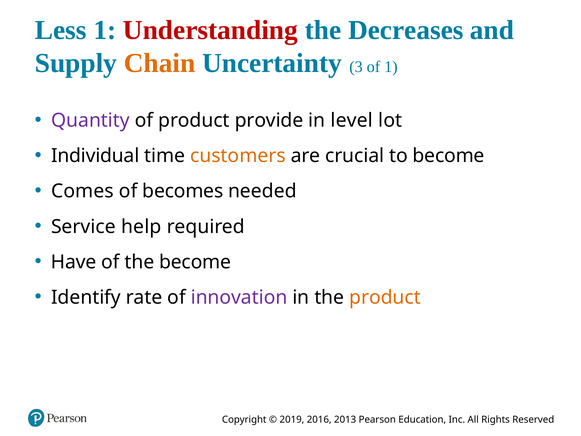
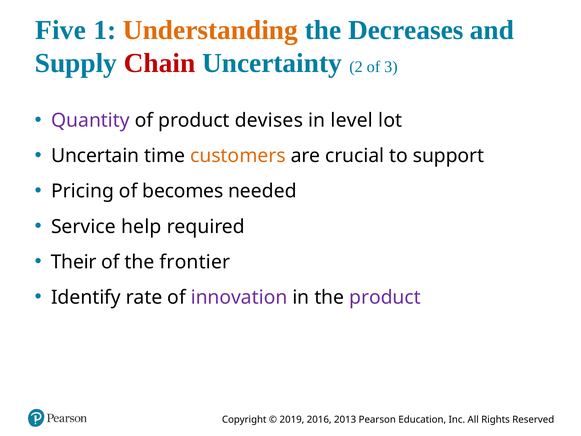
Less: Less -> Five
Understanding colour: red -> orange
Chain colour: orange -> red
3: 3 -> 2
of 1: 1 -> 3
provide: provide -> devises
Individual: Individual -> Uncertain
to become: become -> support
Comes: Comes -> Pricing
Have: Have -> Their
the become: become -> frontier
product at (385, 297) colour: orange -> purple
